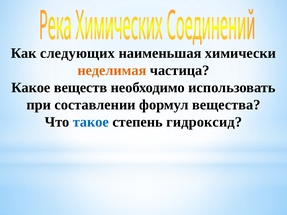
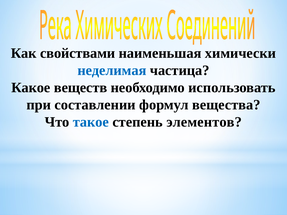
следующих: следующих -> свойствами
неделимая colour: orange -> blue
гидроксид: гидроксид -> элементов
